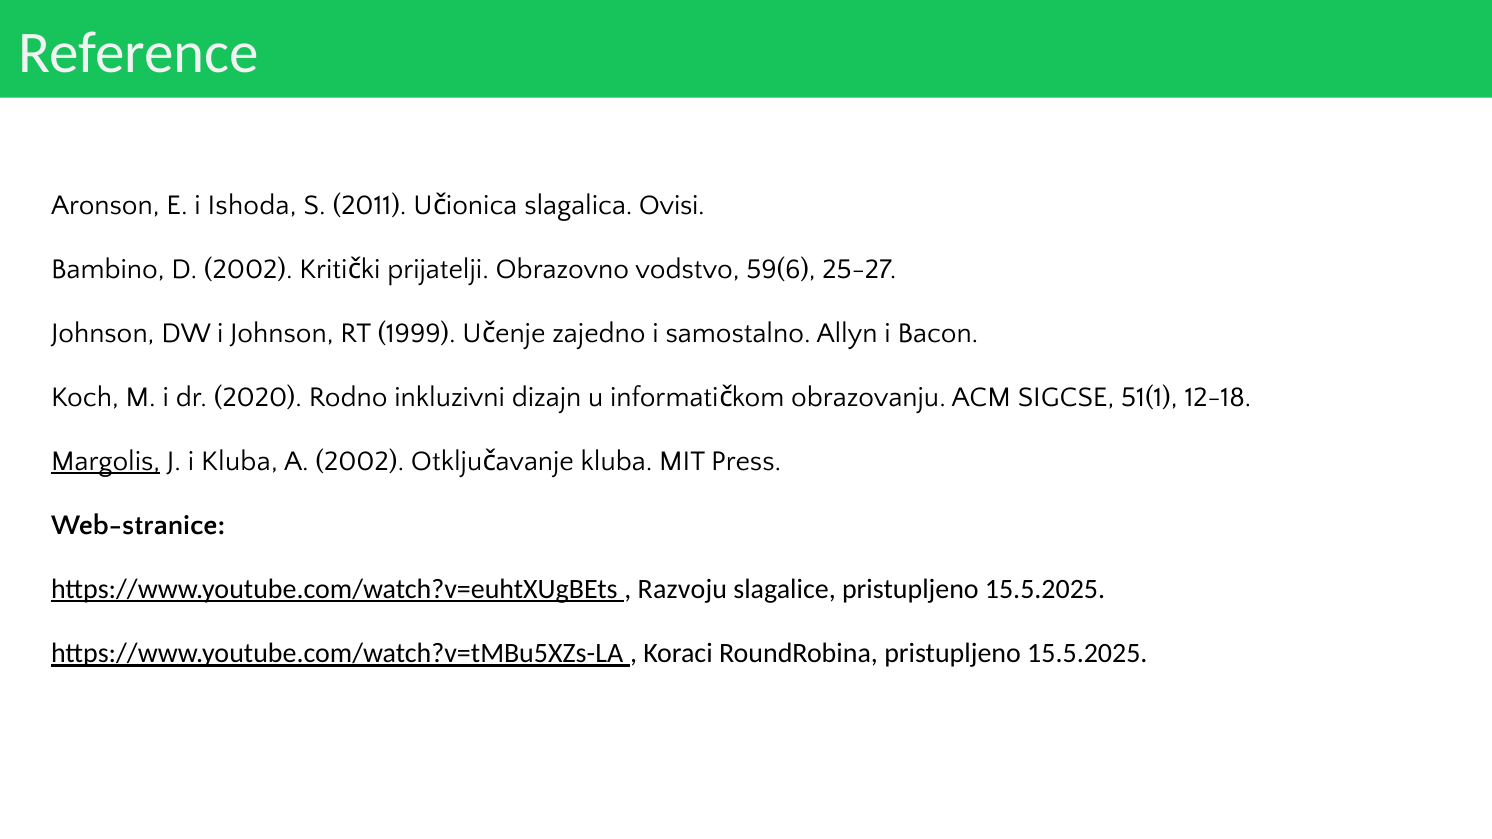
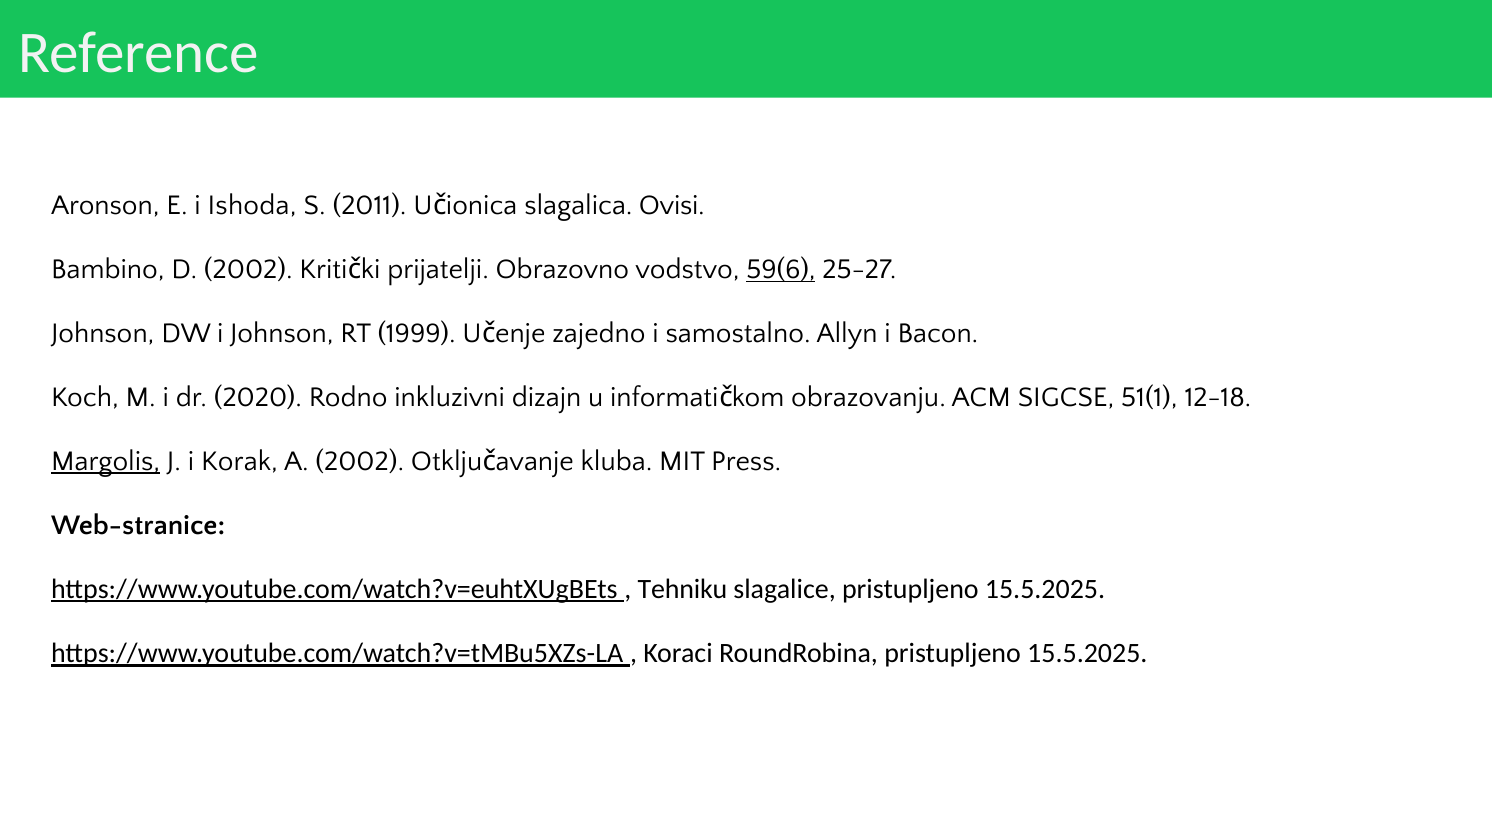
59(6 underline: none -> present
i Kluba: Kluba -> Korak
Razvoju: Razvoju -> Tehniku
